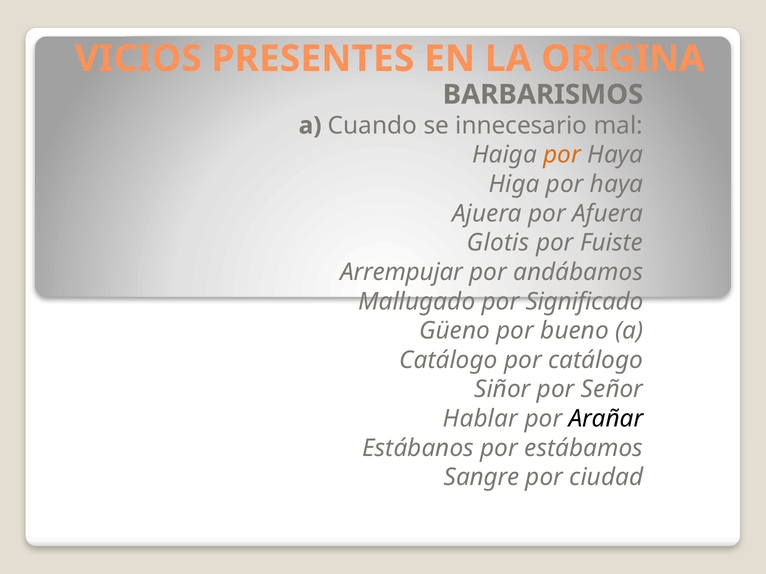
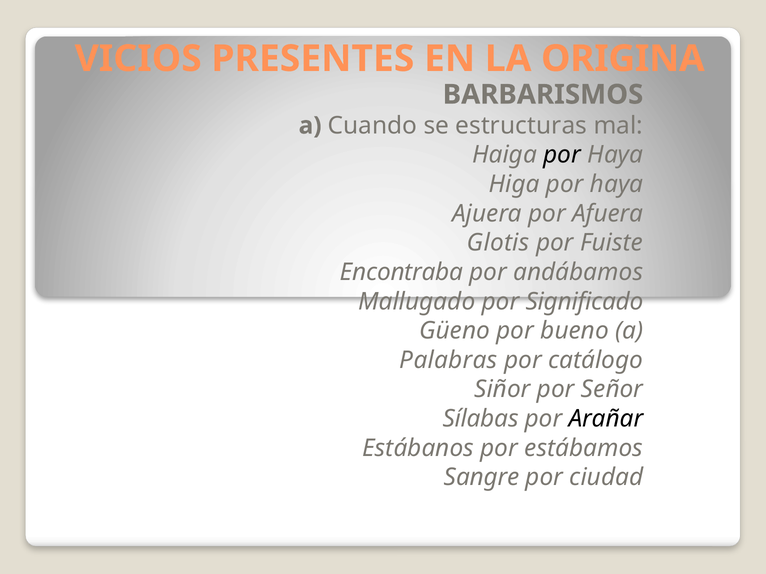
innecesario: innecesario -> estructuras
por at (562, 155) colour: orange -> black
Arrempujar: Arrempujar -> Encontraba
Catálogo at (449, 360): Catálogo -> Palabras
Hablar: Hablar -> Sílabas
